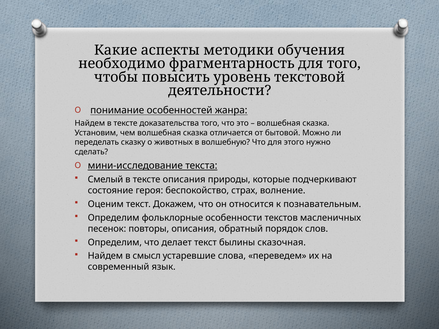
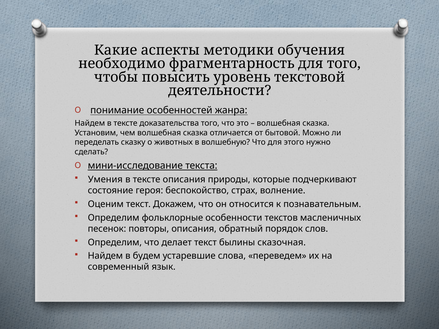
Смелый: Смелый -> Умения
смысл: смысл -> будем
